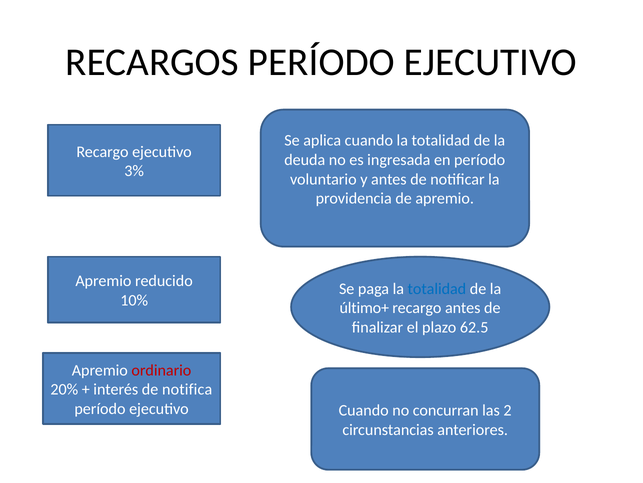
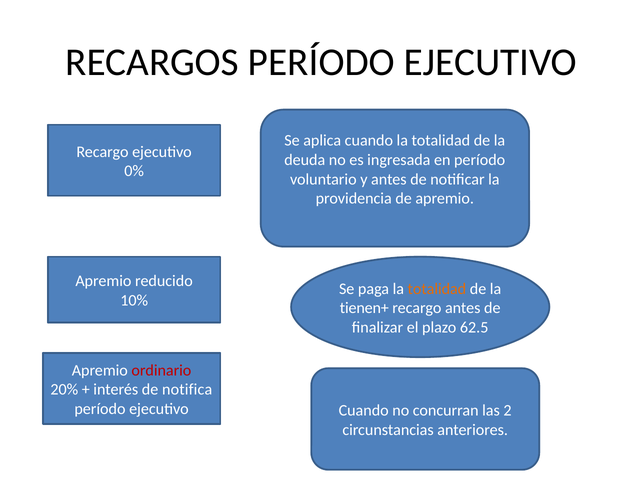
3%: 3% -> 0%
totalidad at (437, 288) colour: blue -> orange
último+: último+ -> tienen+
